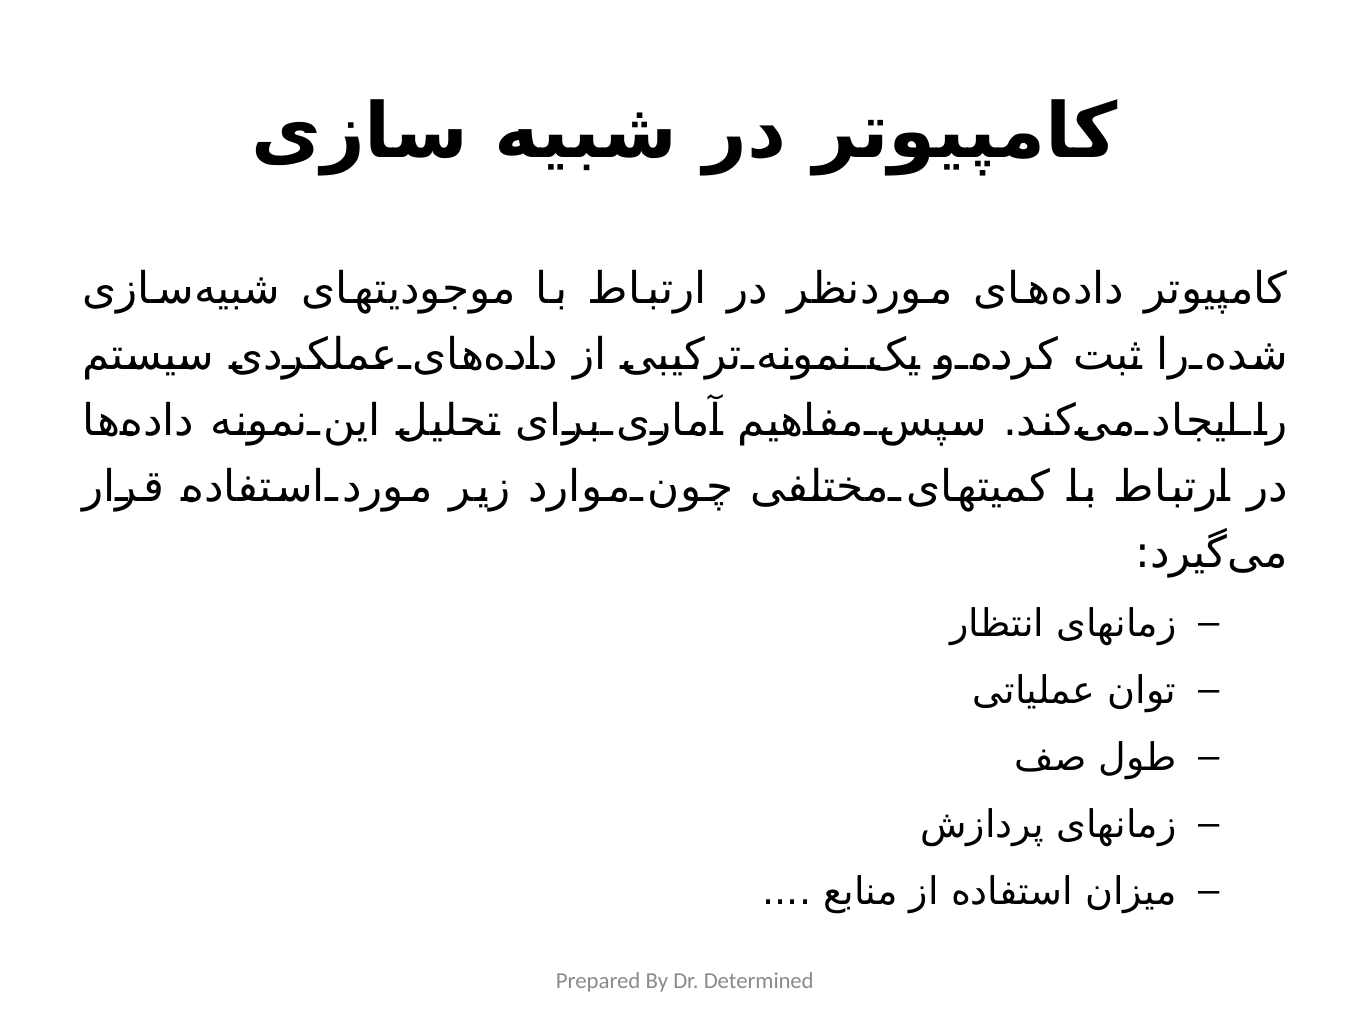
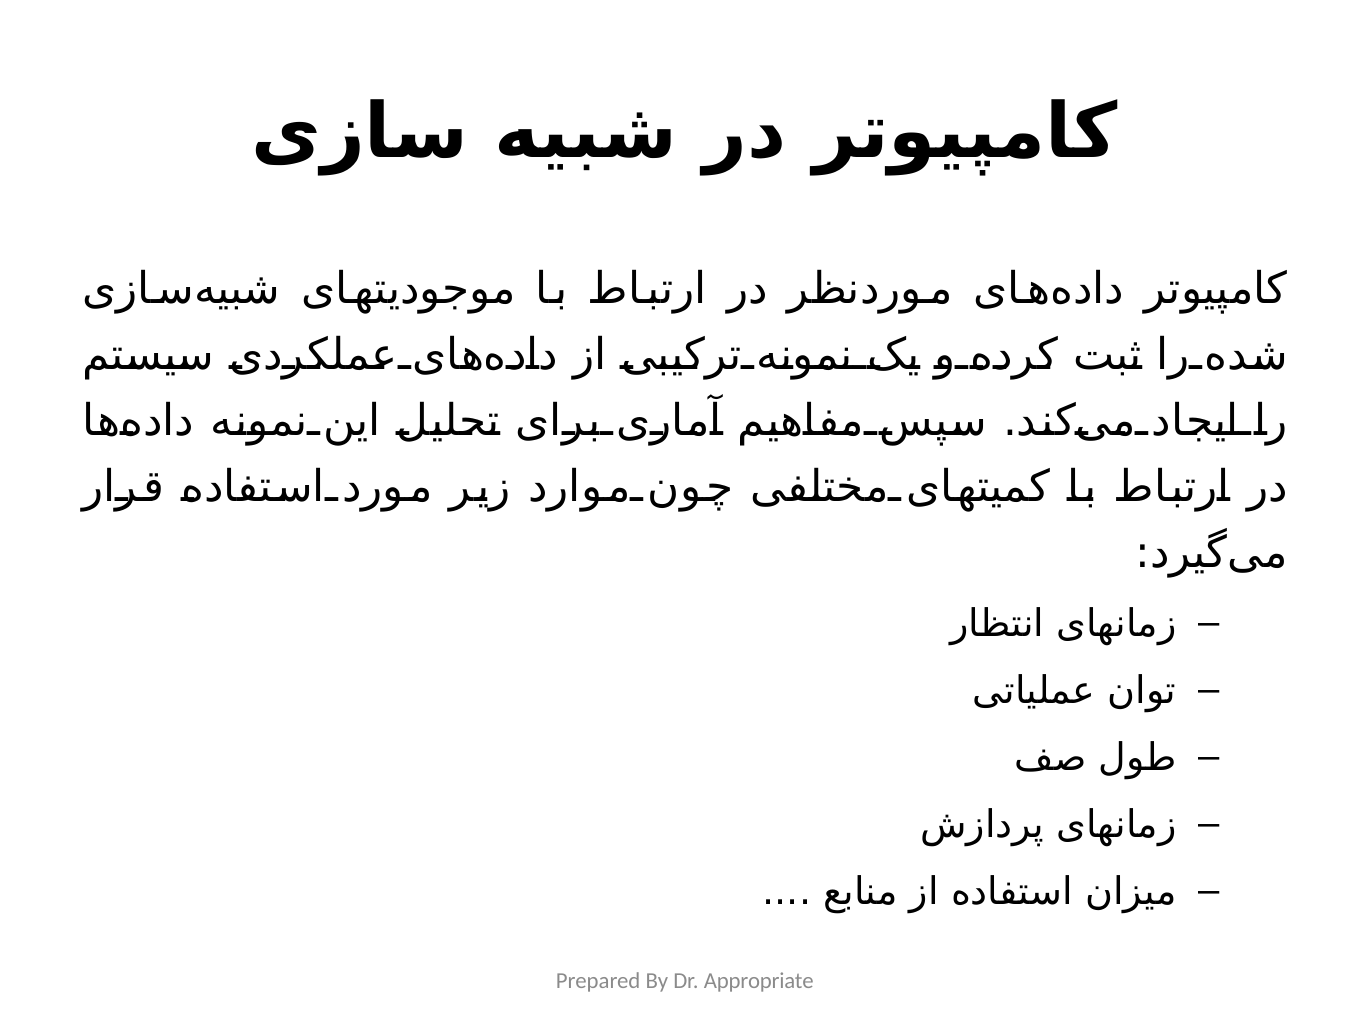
Determined: Determined -> Appropriate
